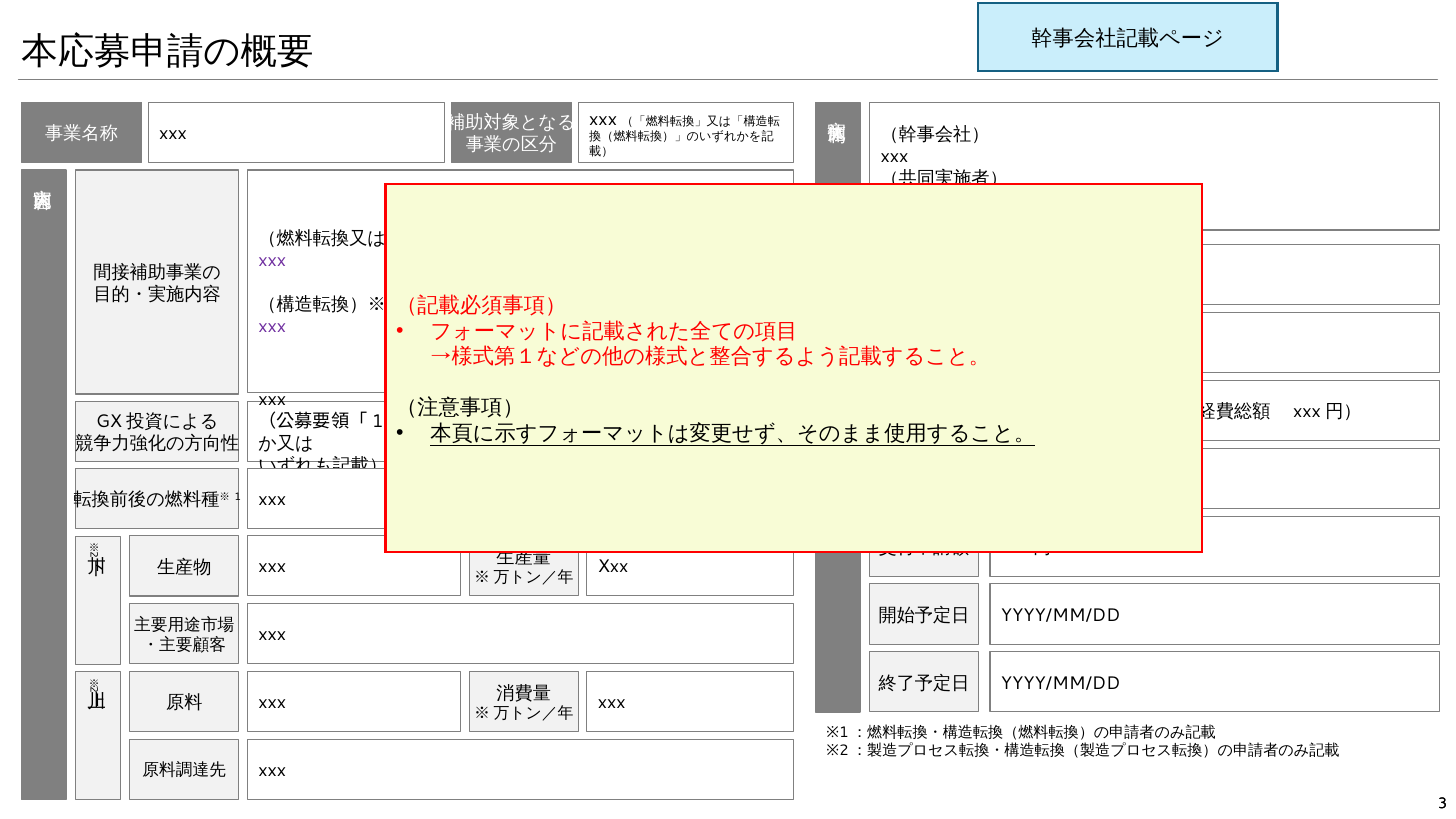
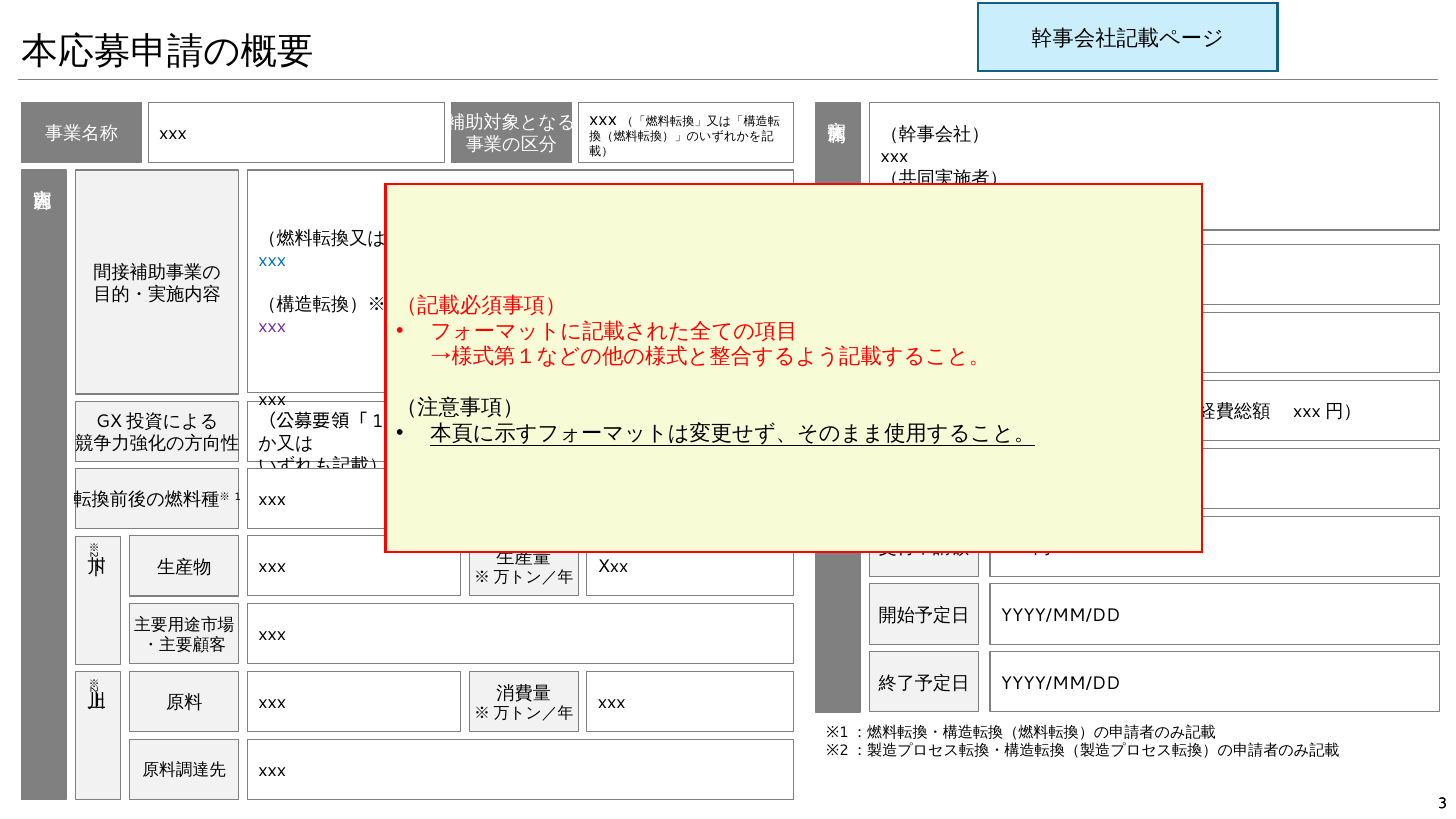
xxx at (272, 261) colour: purple -> blue
